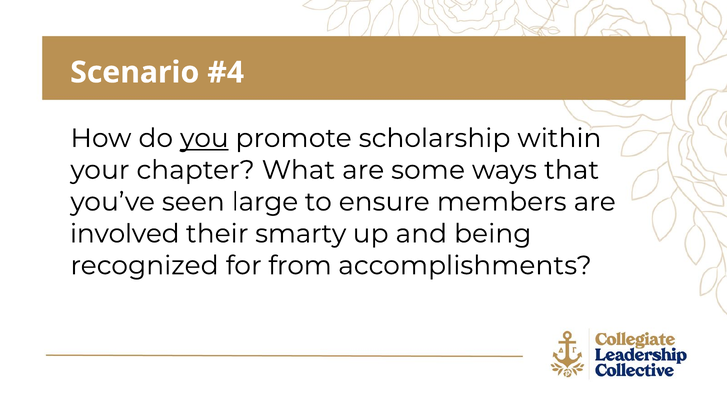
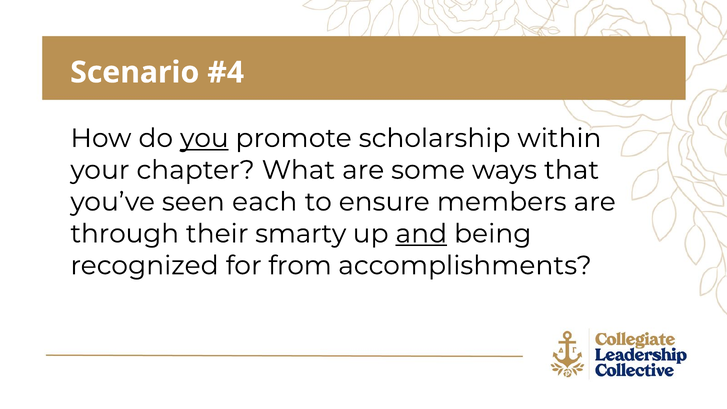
large: large -> each
involved: involved -> through
and underline: none -> present
